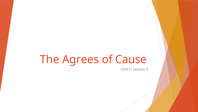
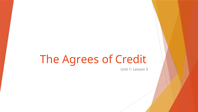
Cause: Cause -> Credit
